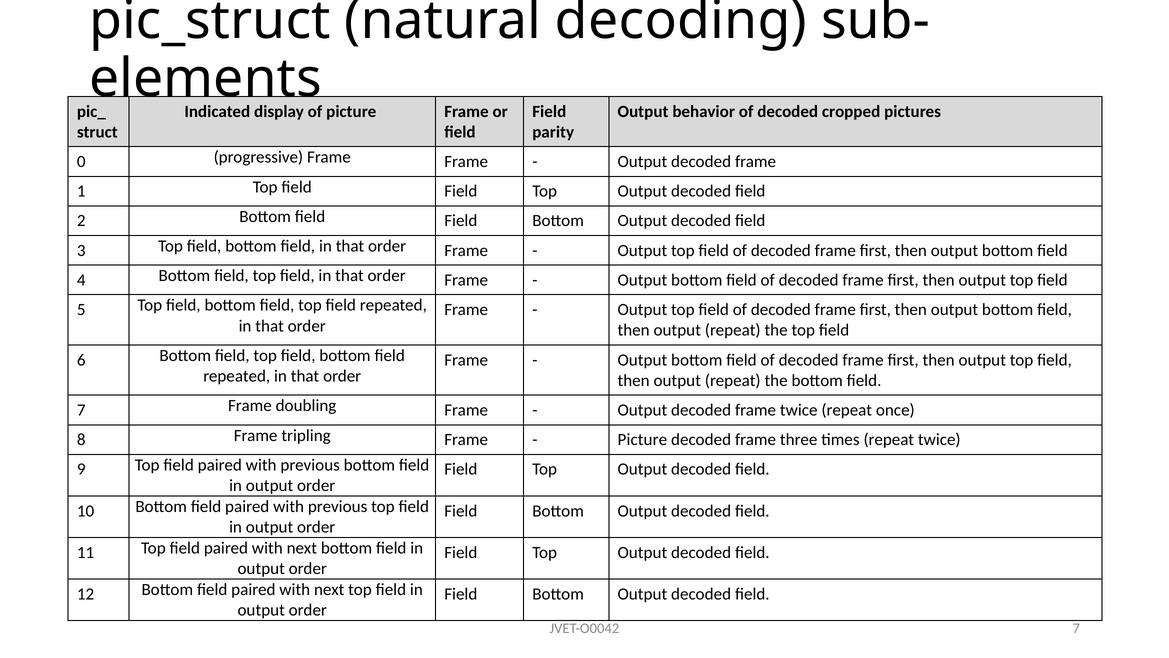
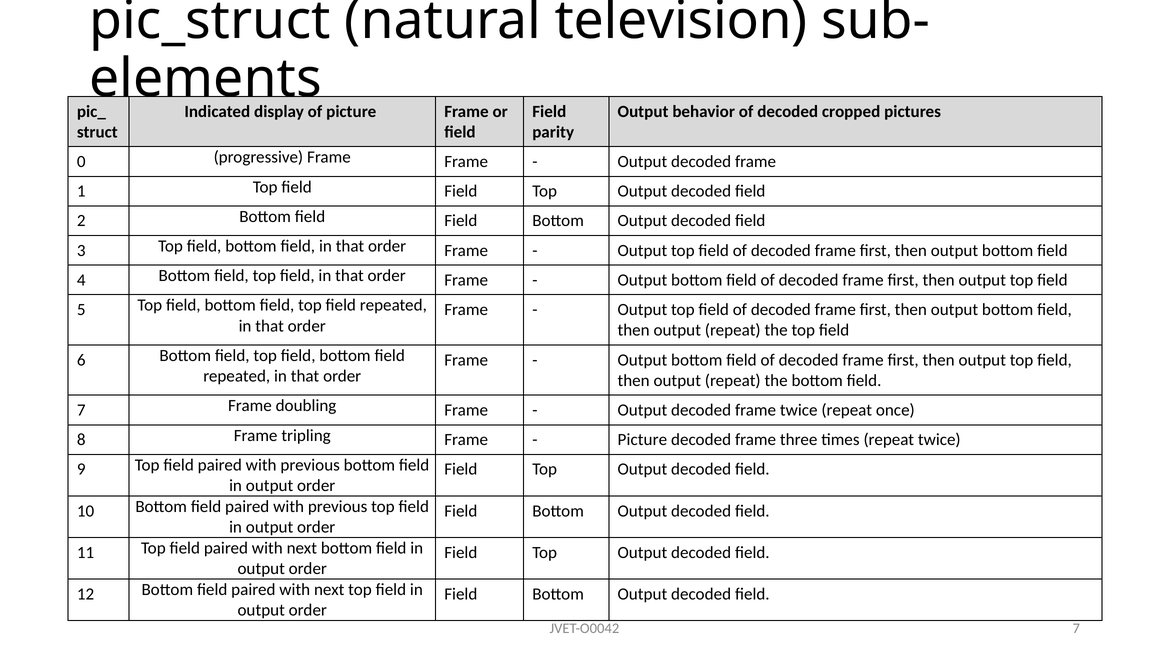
decoding: decoding -> television
